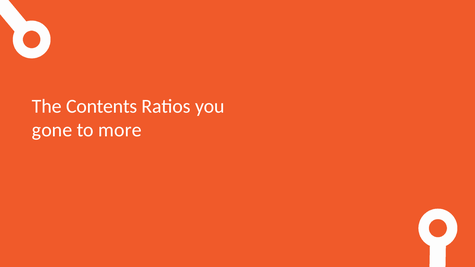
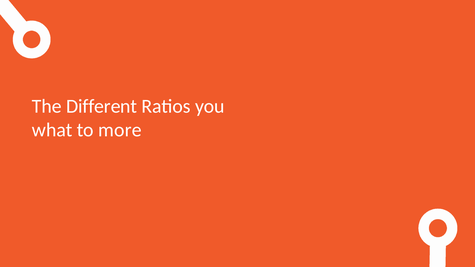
Contents: Contents -> Different
gone: gone -> what
